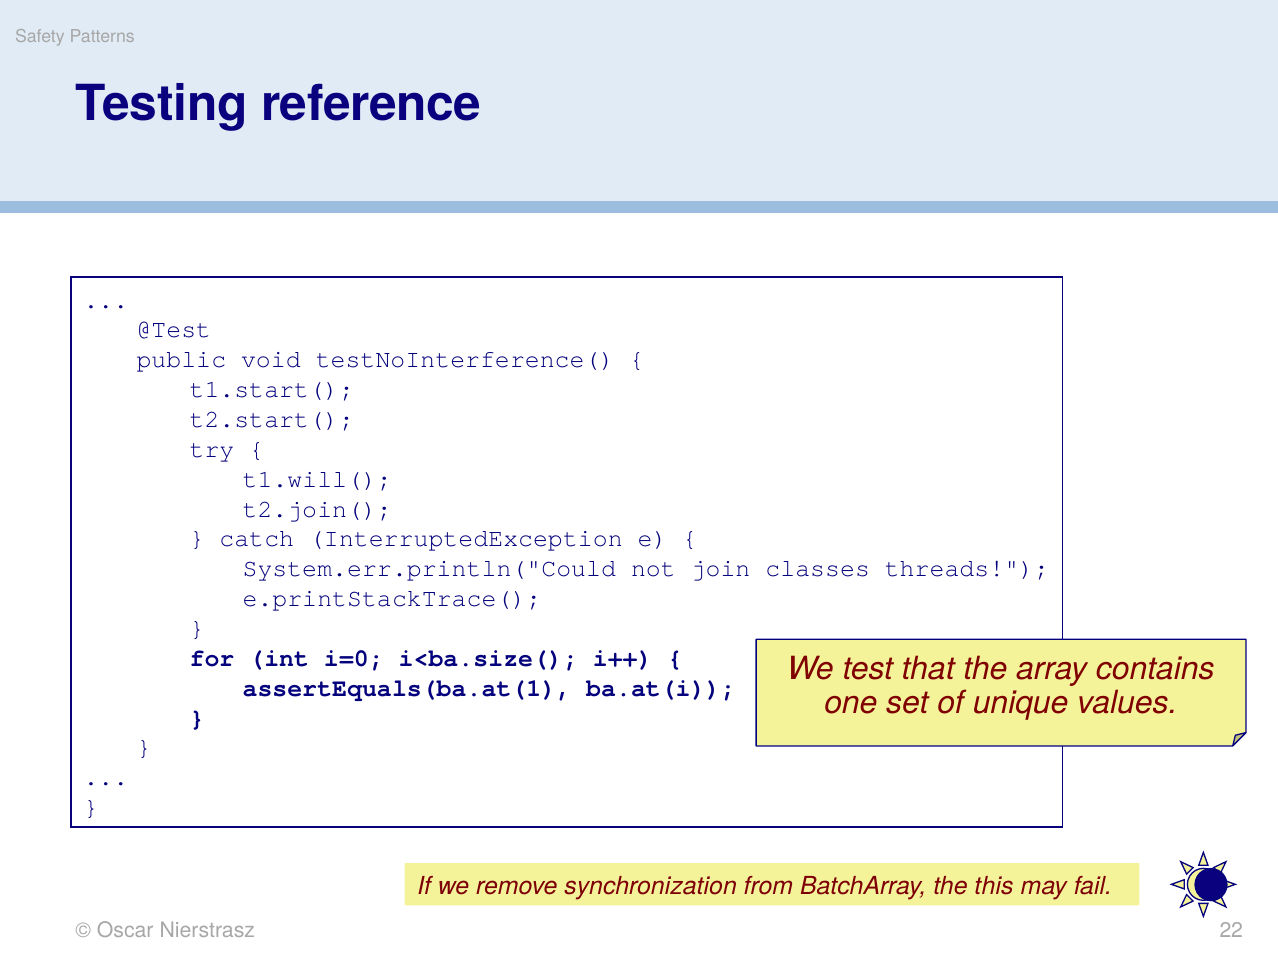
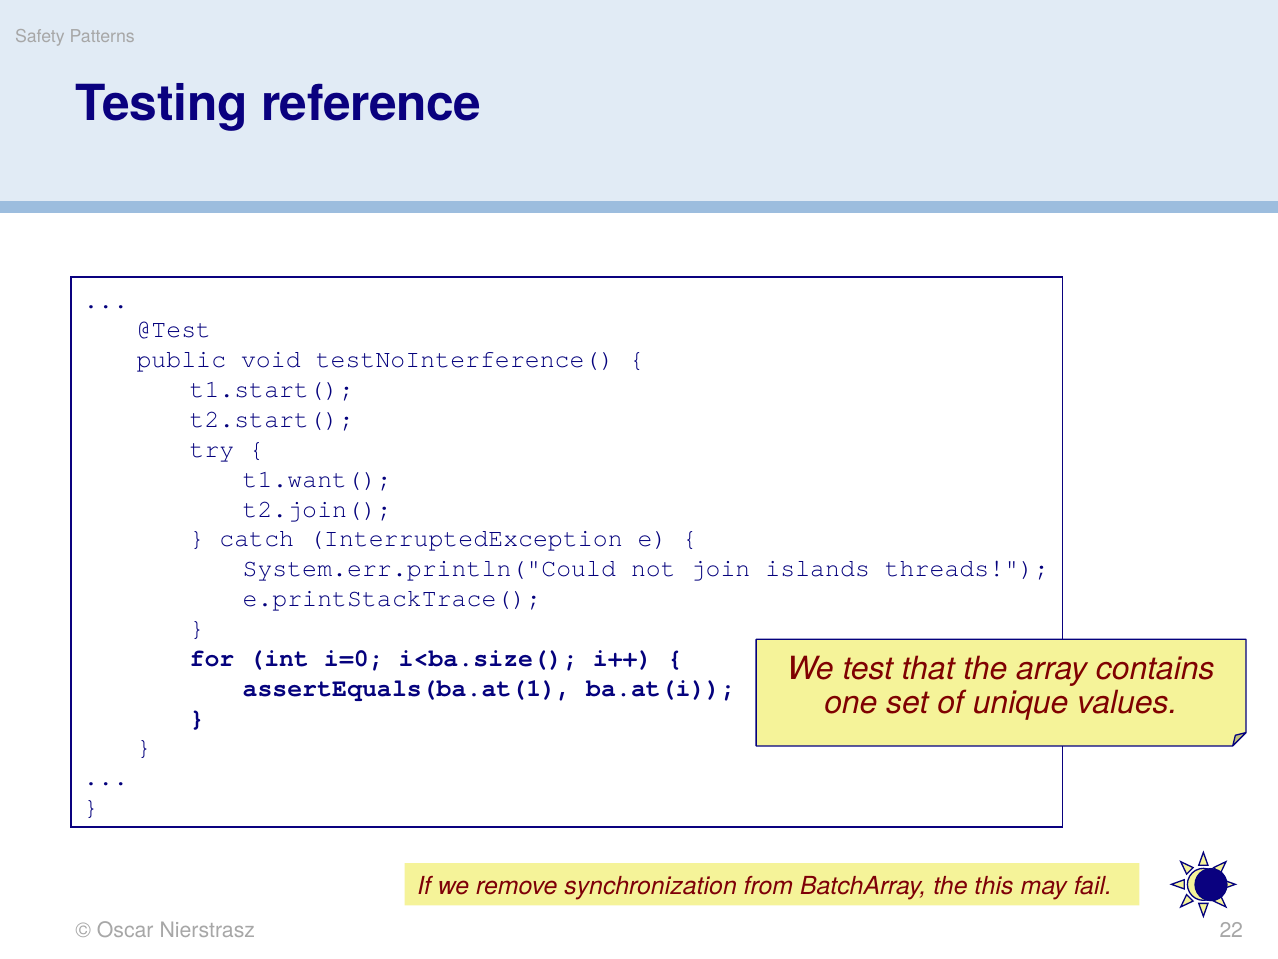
t1.will(: t1.will( -> t1.want(
classes: classes -> islands
